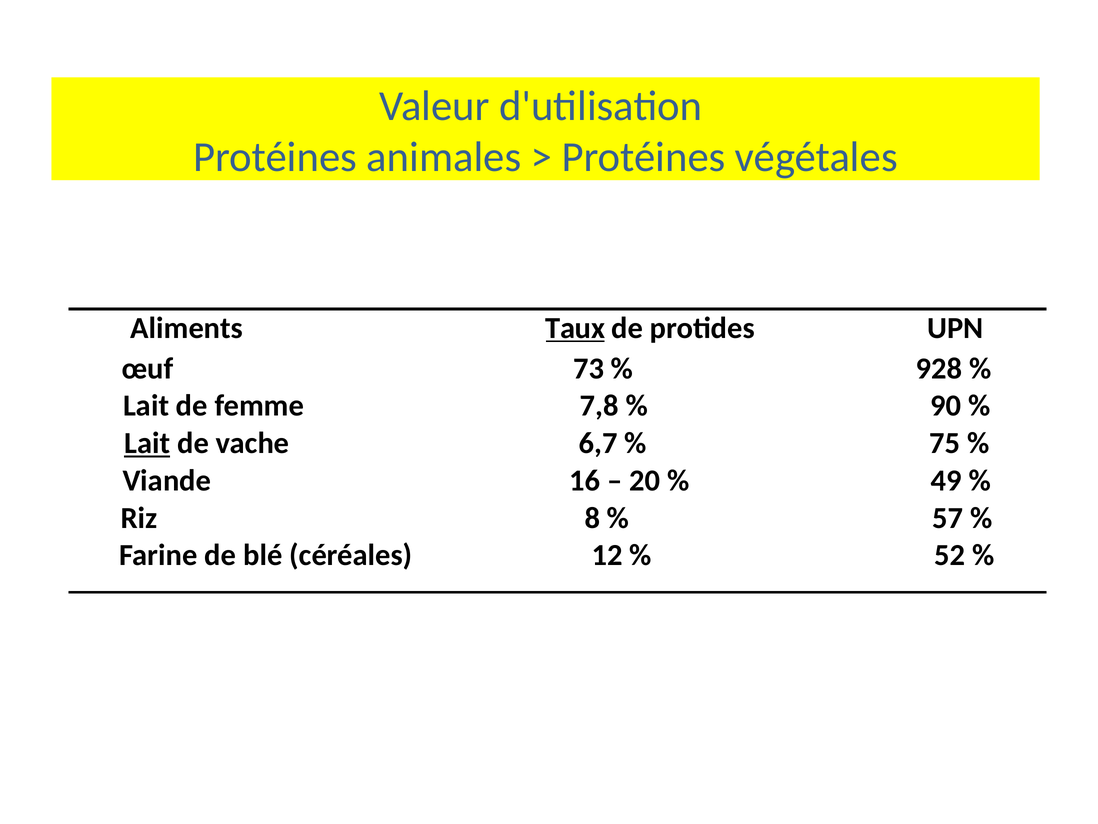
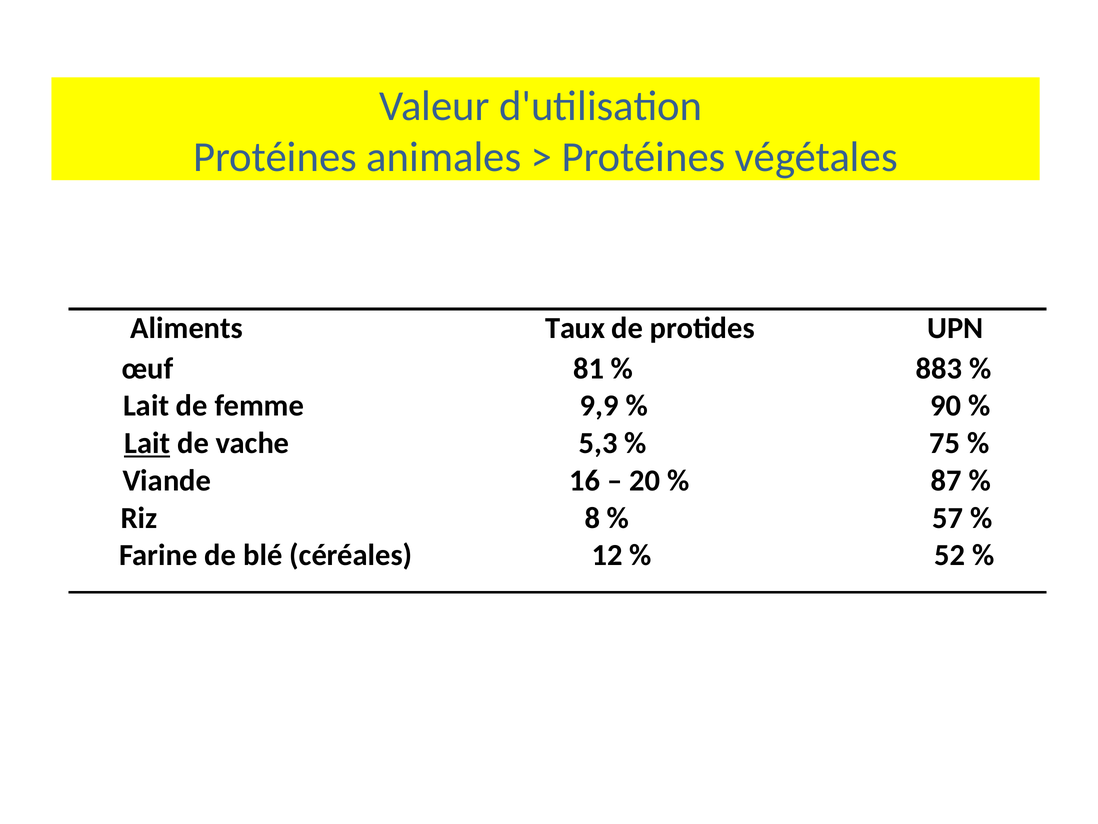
Taux underline: present -> none
73: 73 -> 81
928: 928 -> 883
7,8: 7,8 -> 9,9
6,7: 6,7 -> 5,3
49: 49 -> 87
